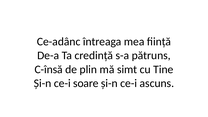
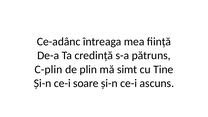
C-însă: C-însă -> C-plin
